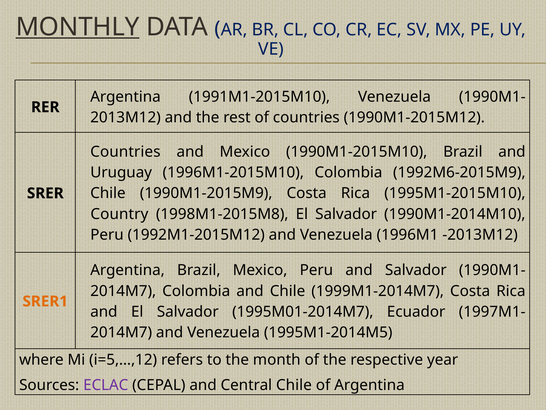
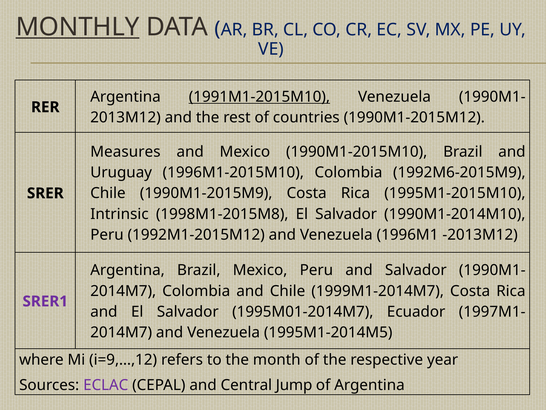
1991M1-2015M10 underline: none -> present
Countries at (125, 152): Countries -> Measures
Country: Country -> Intrinsic
SRER1 colour: orange -> purple
i=5,…,12: i=5,…,12 -> i=9,…,12
Central Chile: Chile -> Jump
